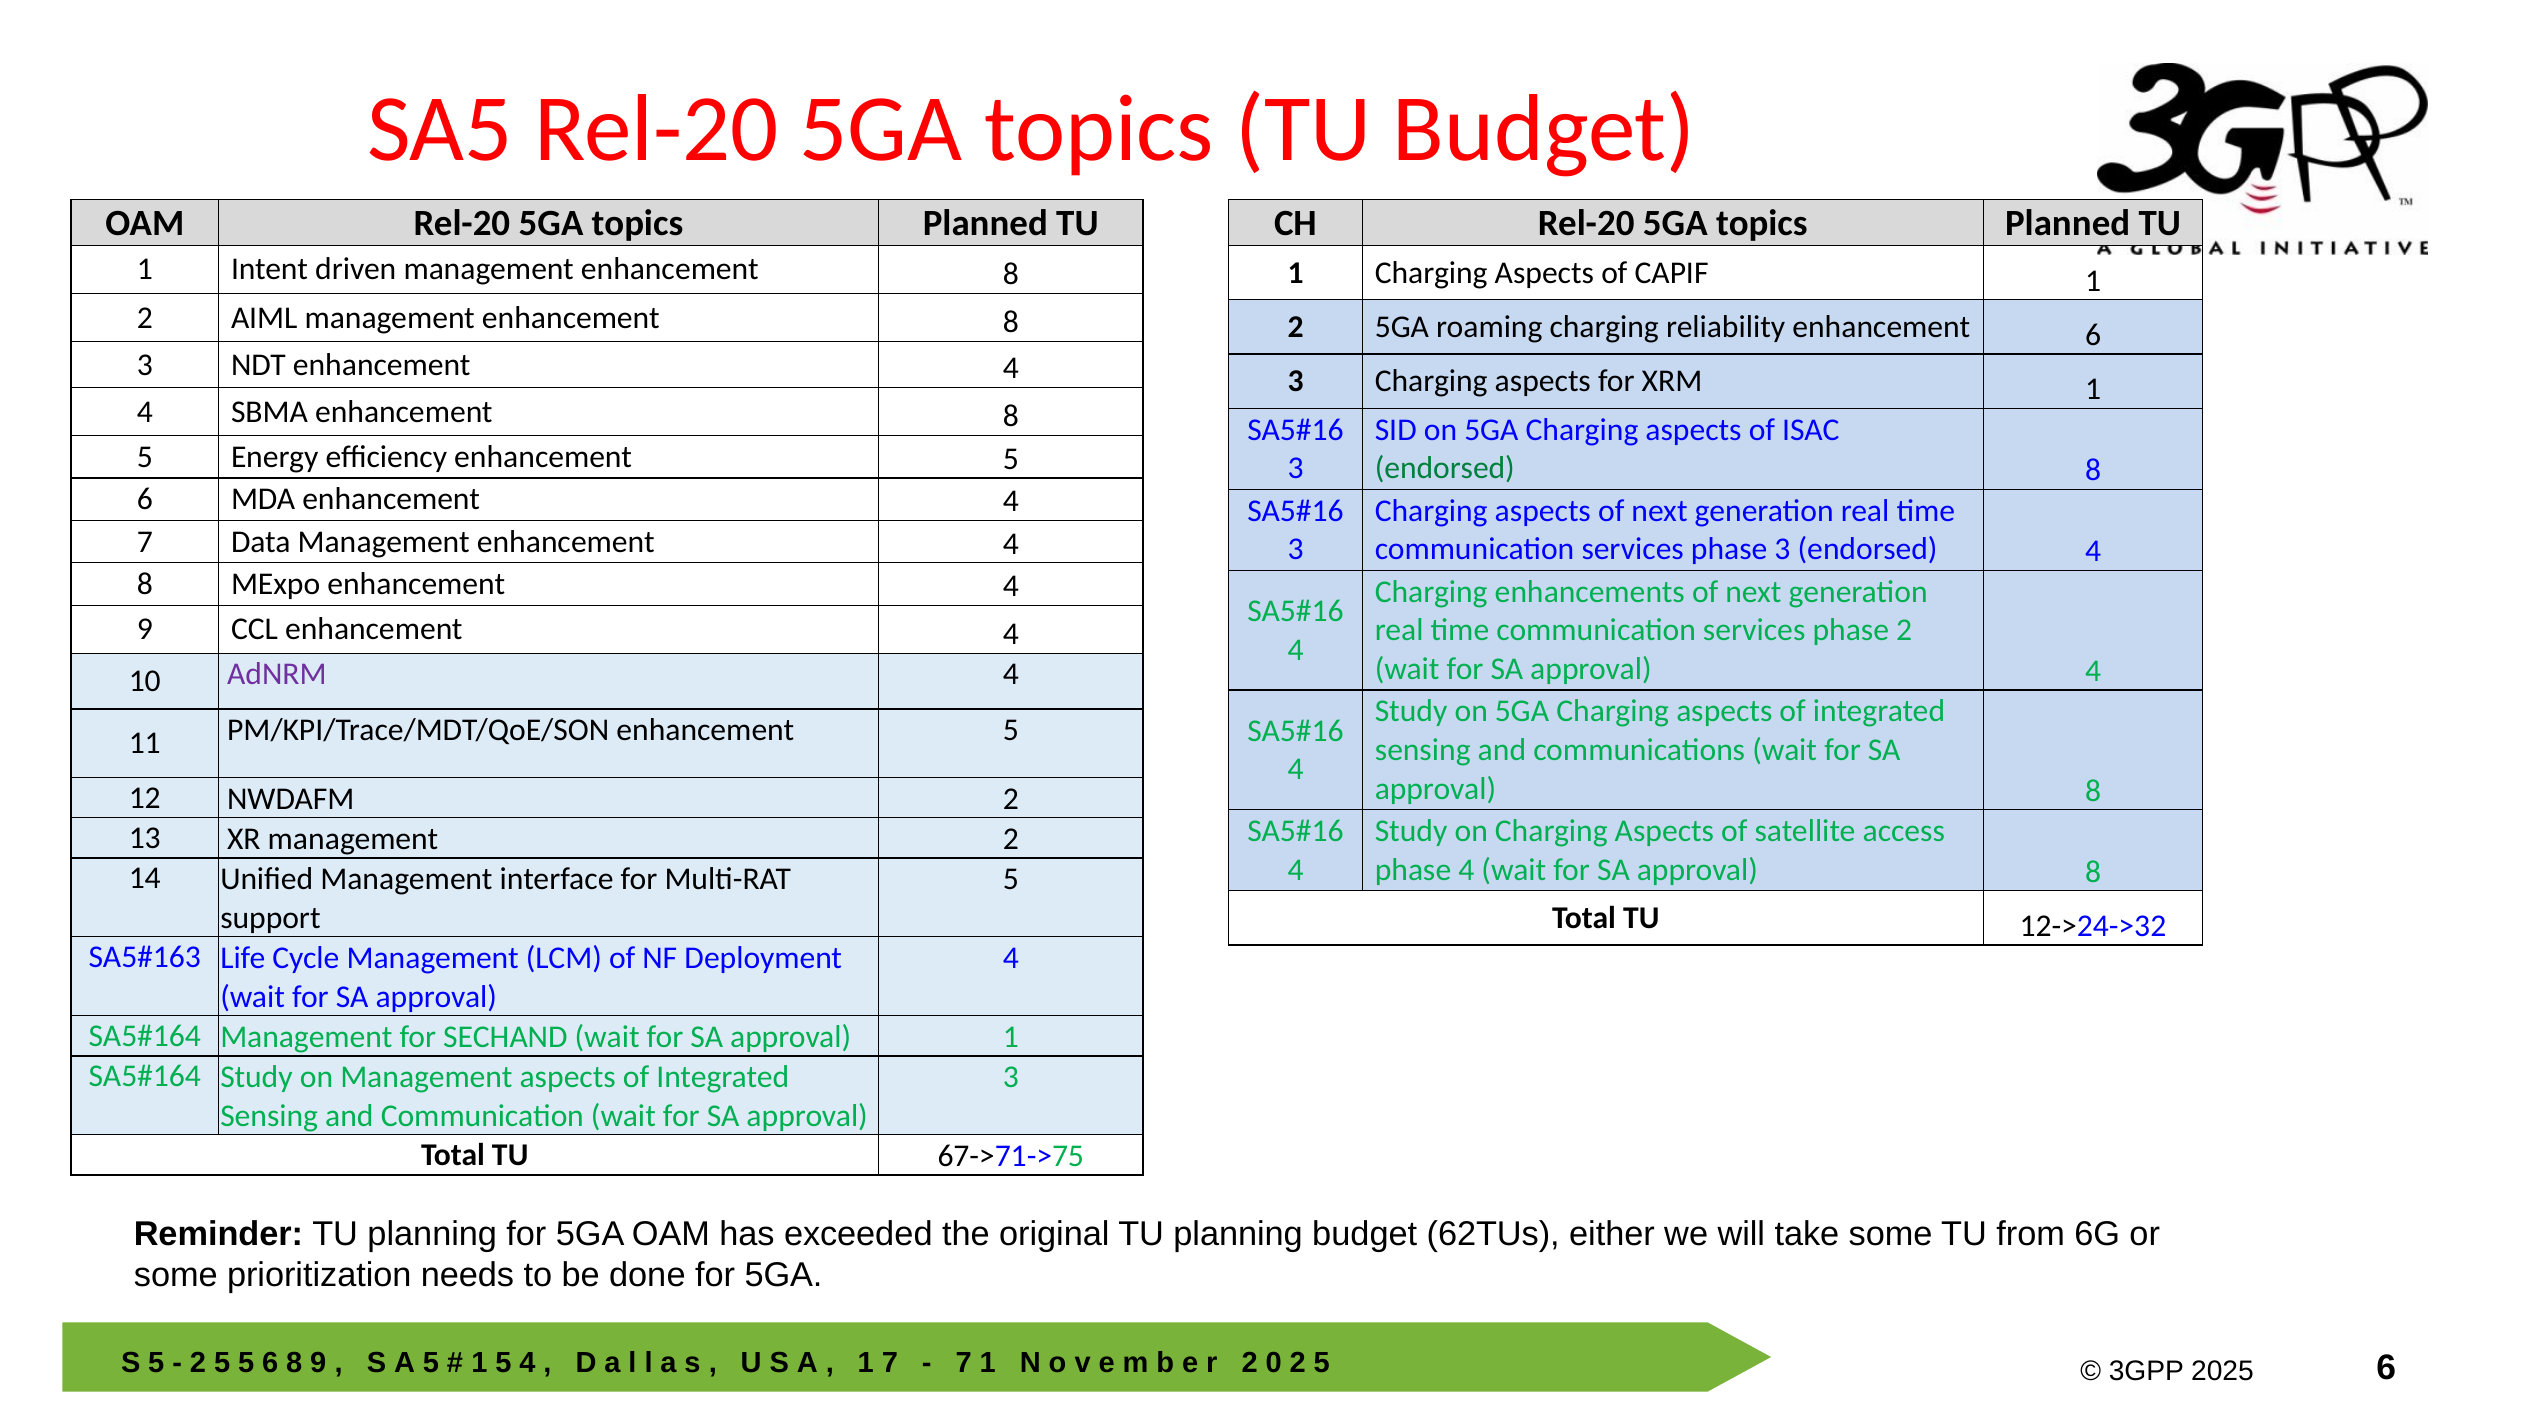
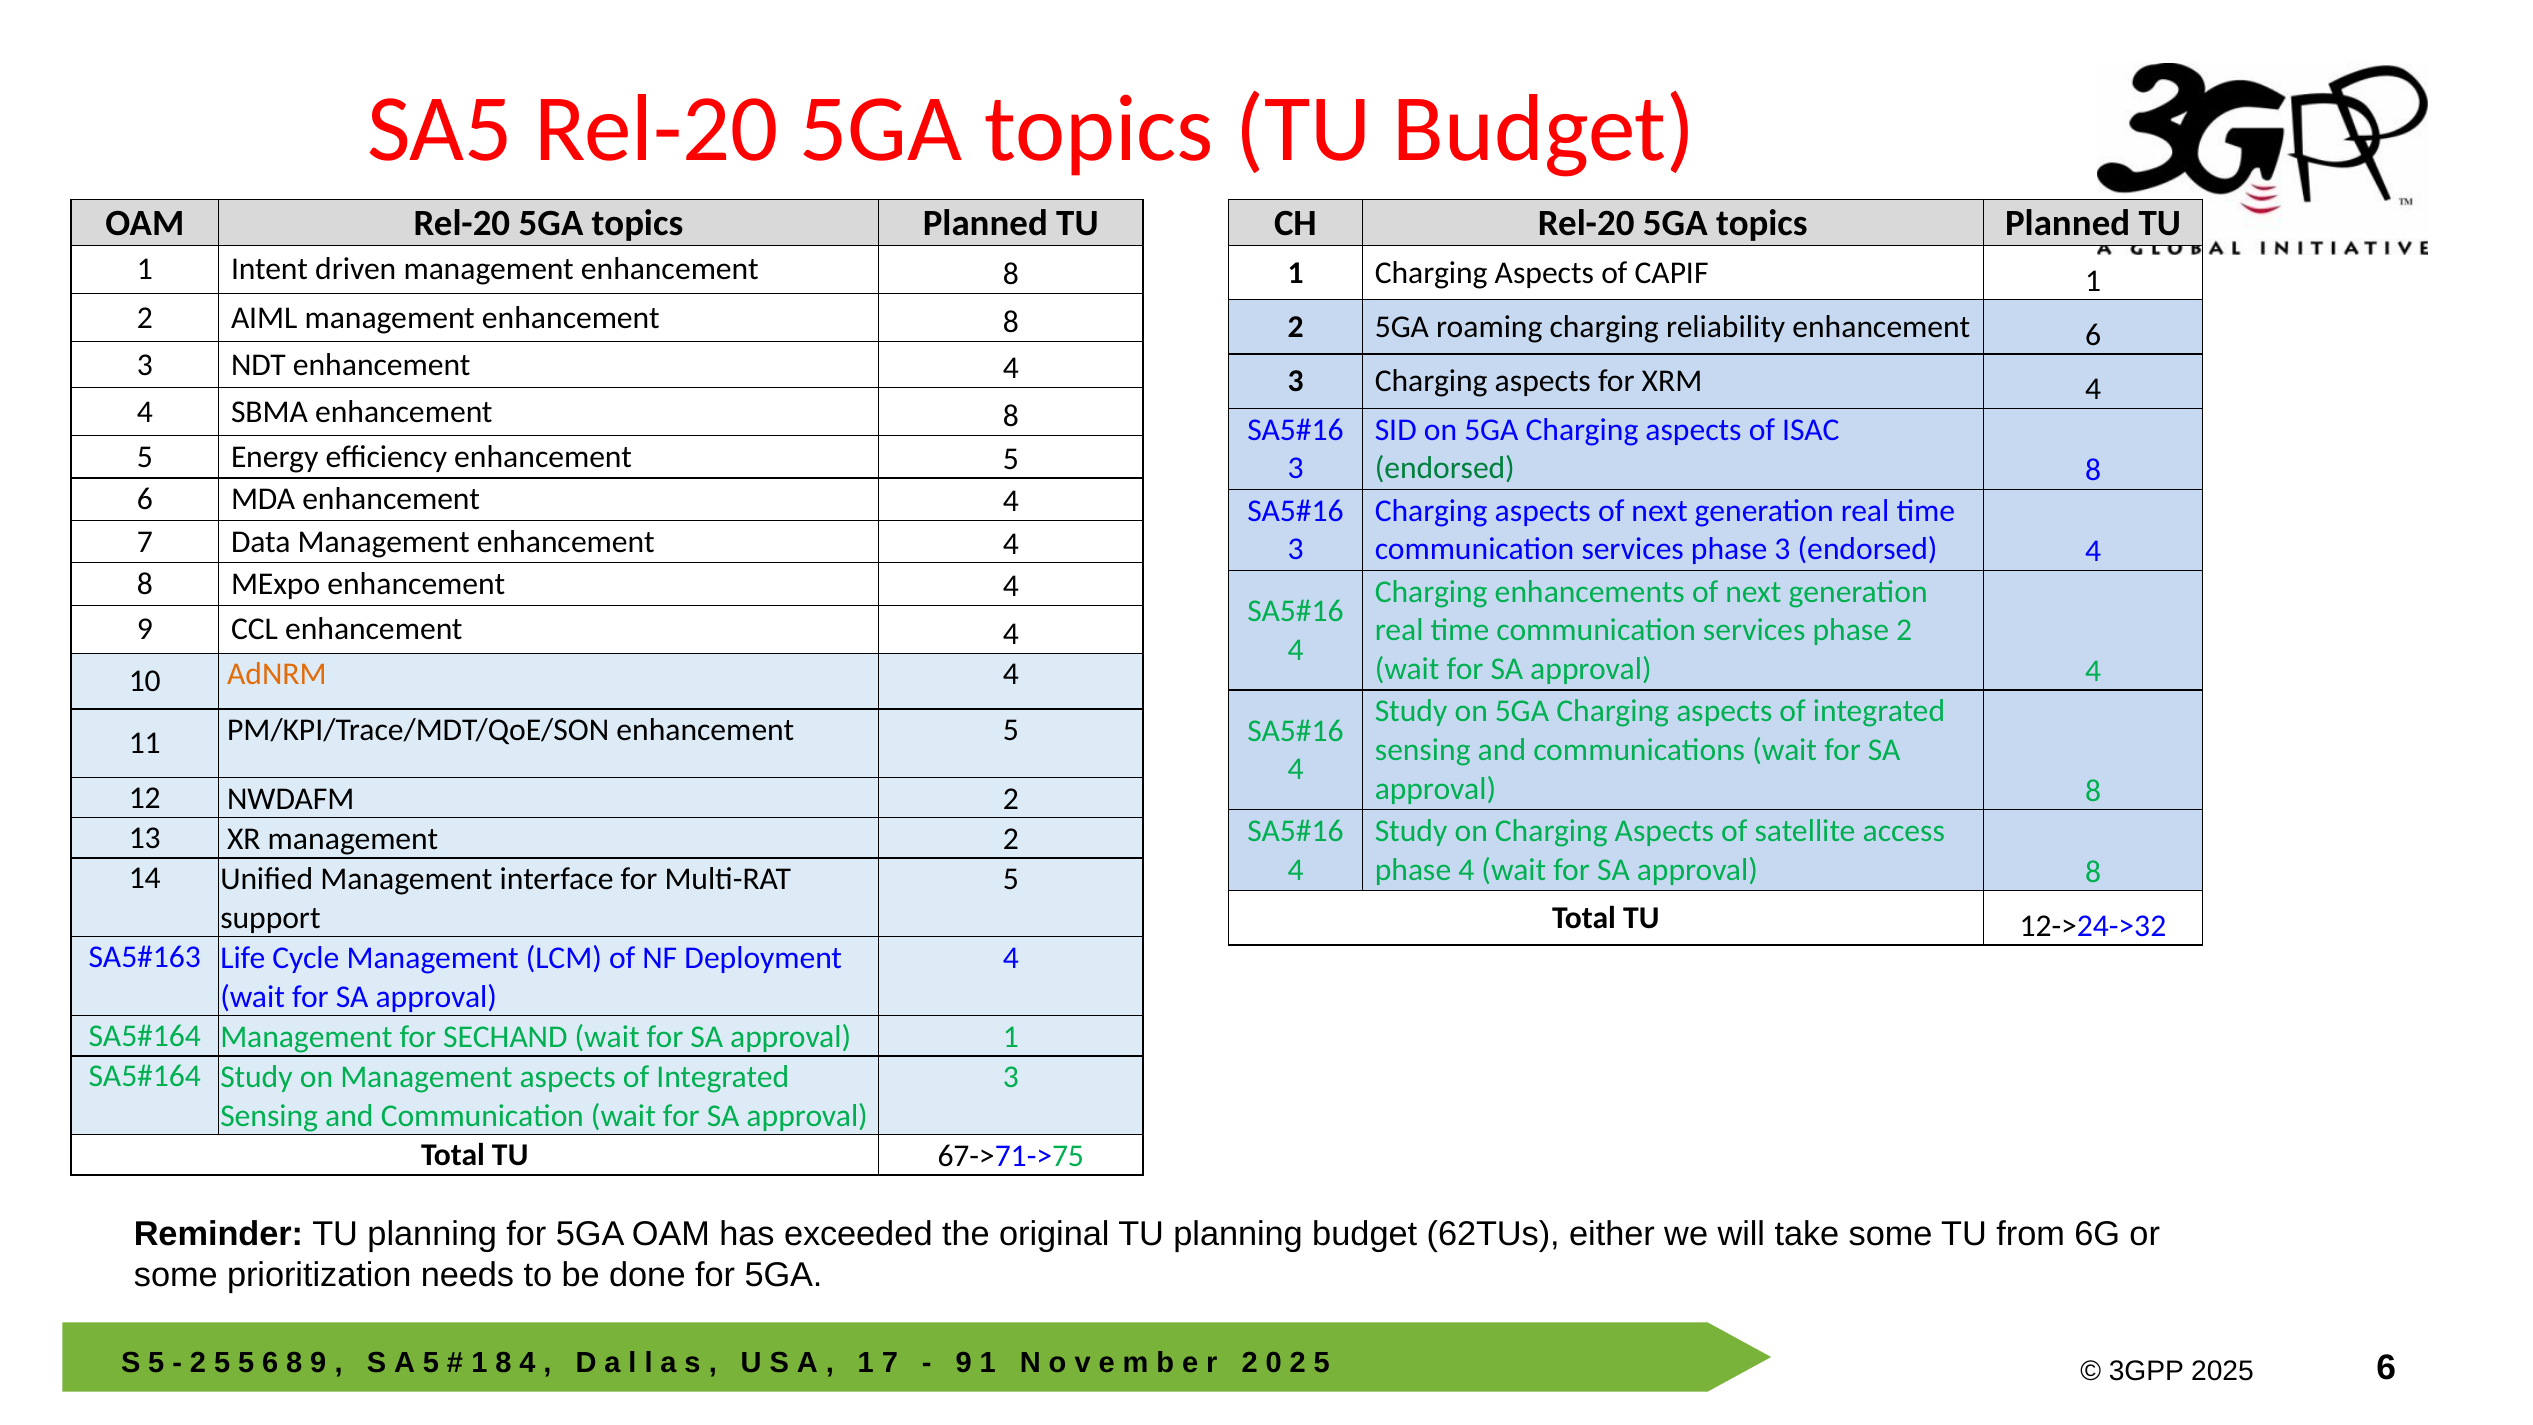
XRM 1: 1 -> 4
AdNRM colour: purple -> orange
1 5: 5 -> 8
7 at (964, 1362): 7 -> 9
